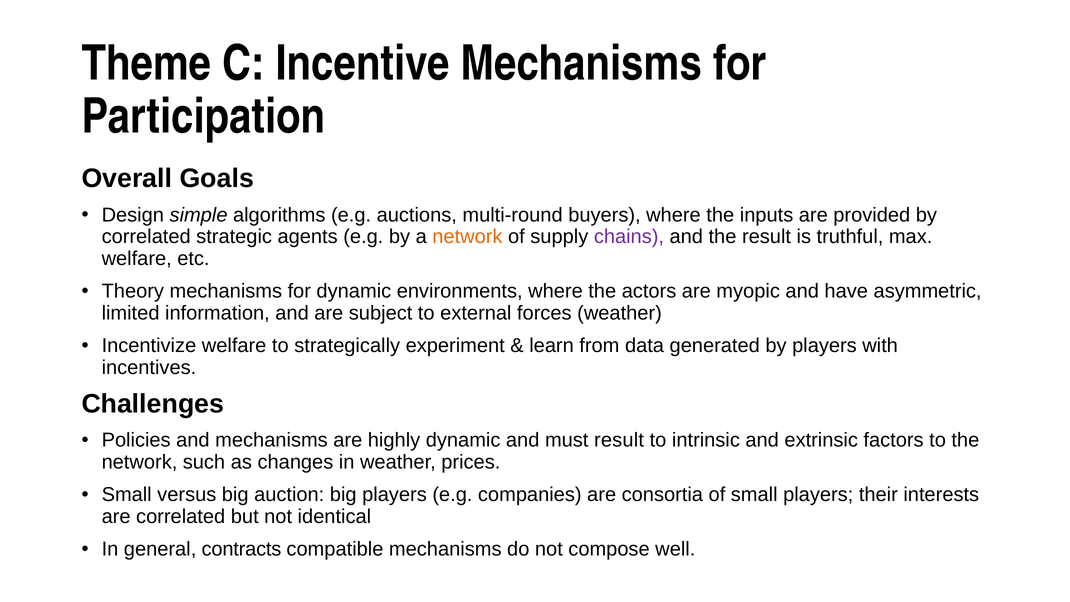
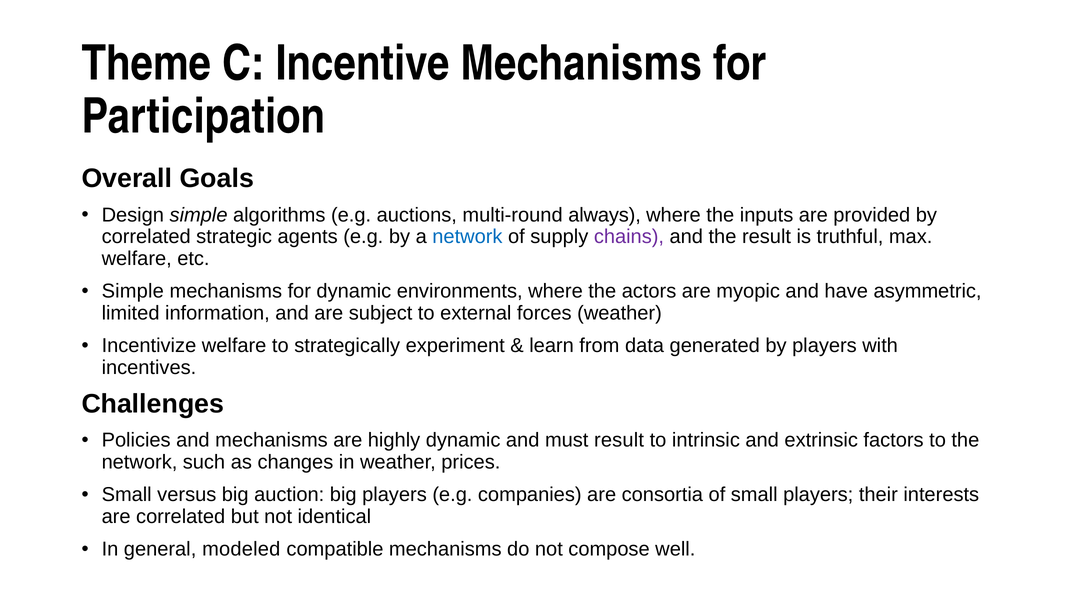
buyers: buyers -> always
network at (467, 237) colour: orange -> blue
Theory at (133, 291): Theory -> Simple
contracts: contracts -> modeled
